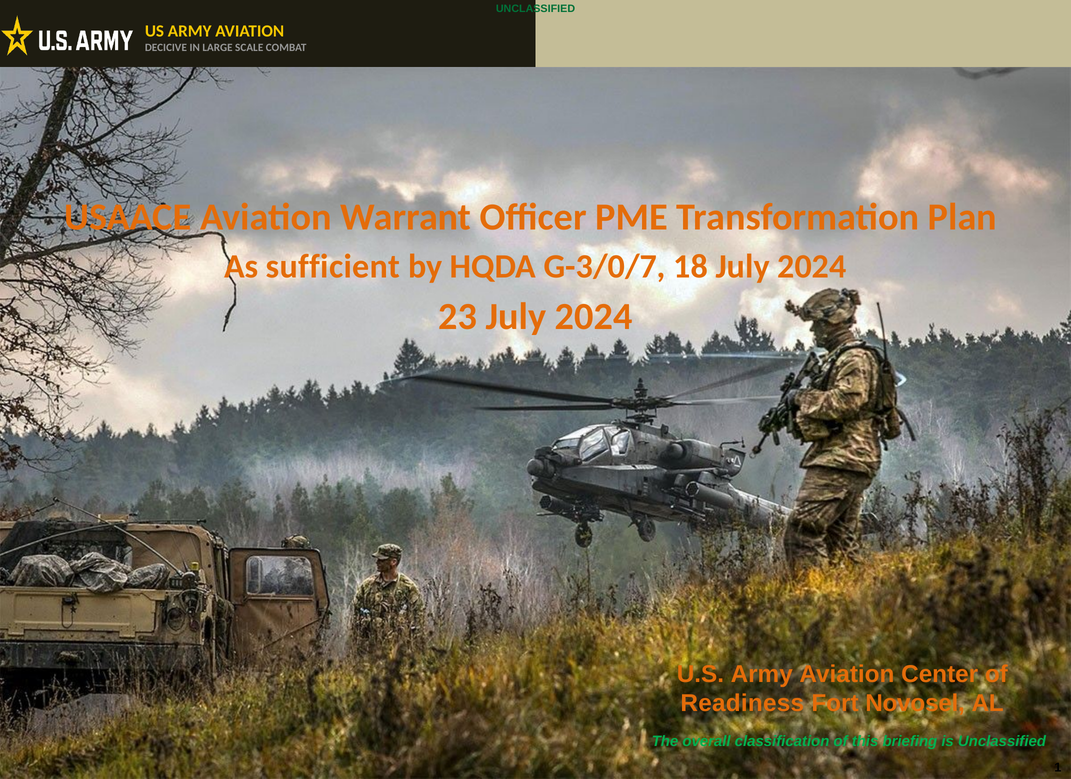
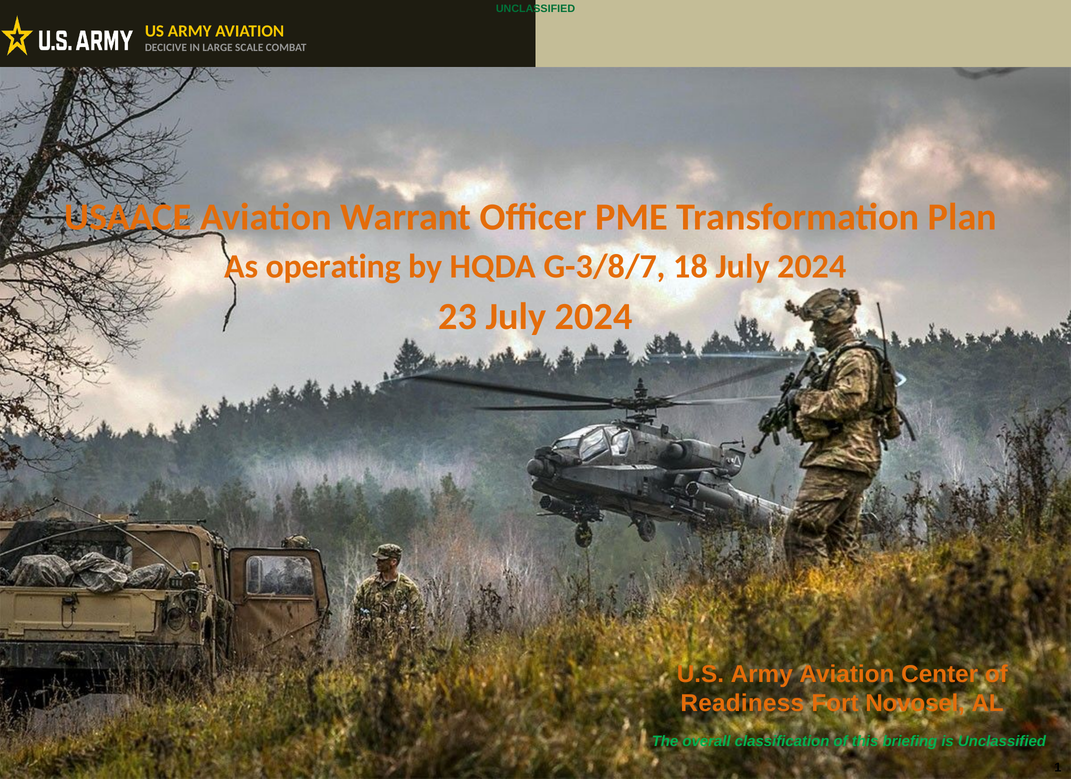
sufficient: sufficient -> operating
G-3/0/7: G-3/0/7 -> G-3/8/7
